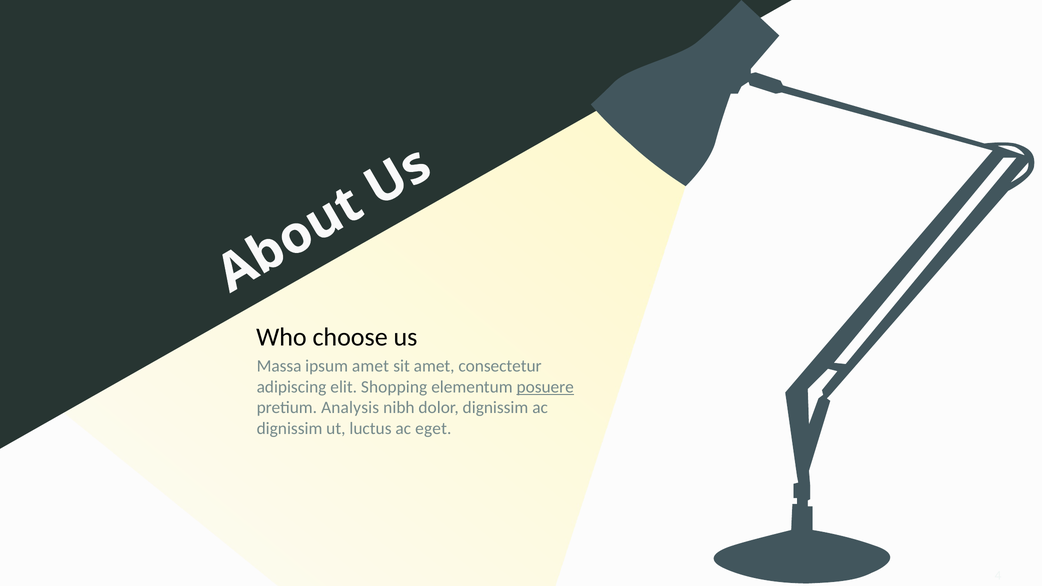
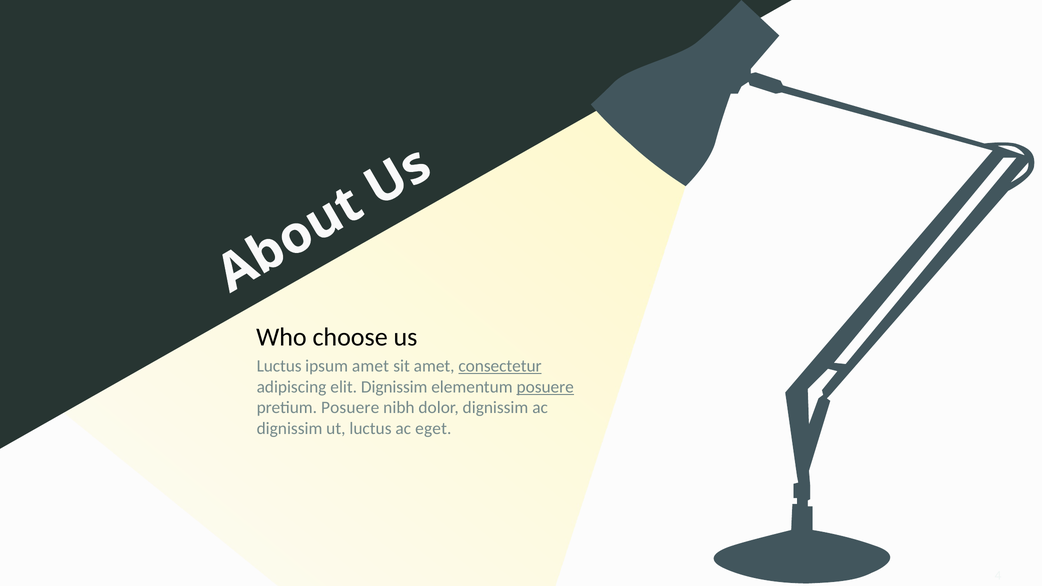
Massa at (279, 366): Massa -> Luctus
consectetur underline: none -> present
elit Shopping: Shopping -> Dignissim
pretium Analysis: Analysis -> Posuere
